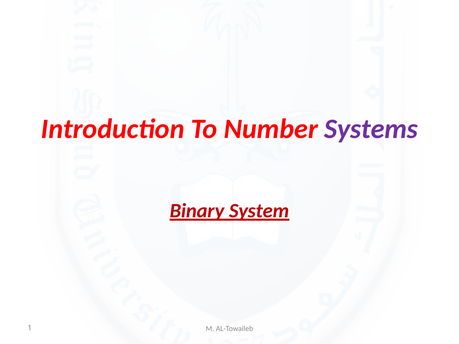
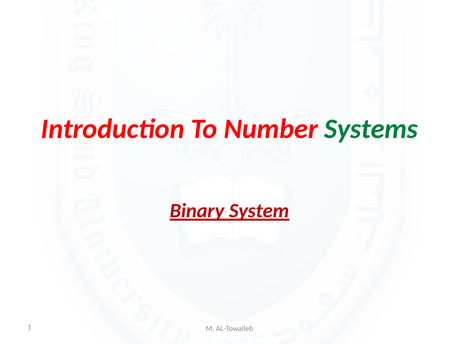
Systems colour: purple -> green
